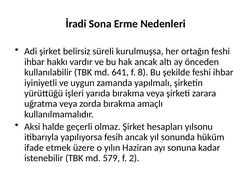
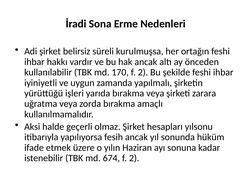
641: 641 -> 170
8 at (143, 72): 8 -> 2
579: 579 -> 674
